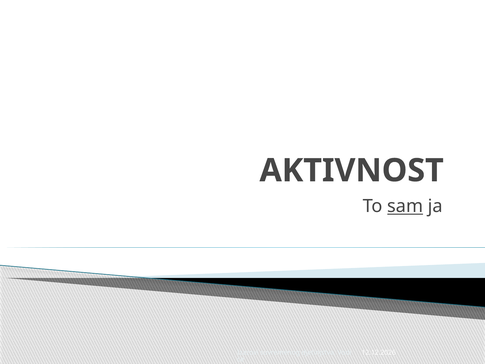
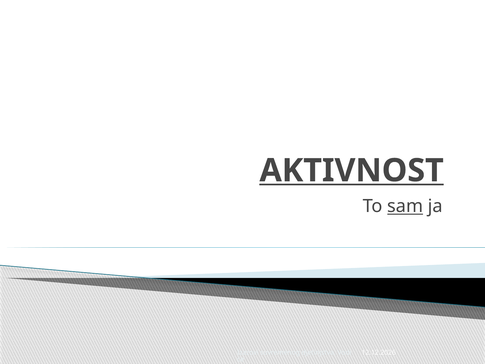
AKTIVNOST underline: none -> present
